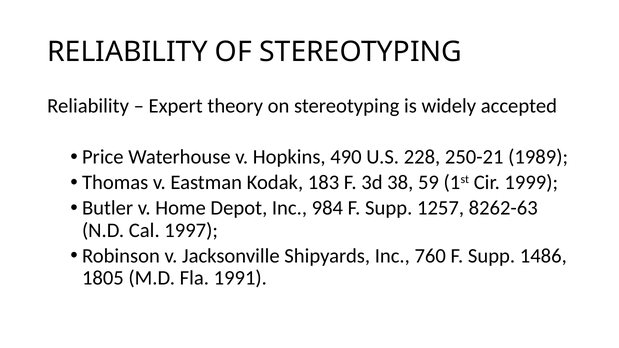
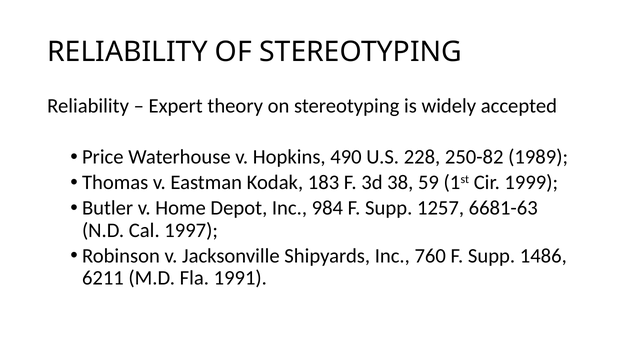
250-21: 250-21 -> 250-82
8262-63: 8262-63 -> 6681-63
1805: 1805 -> 6211
